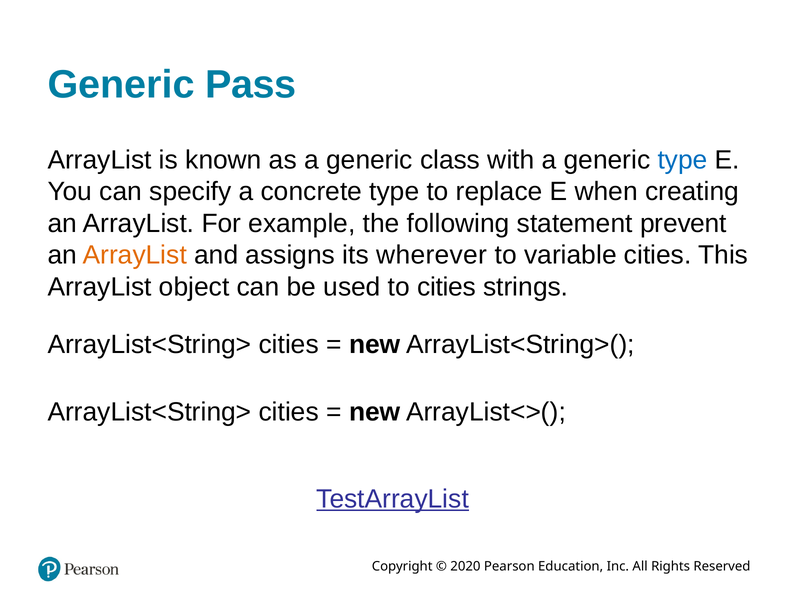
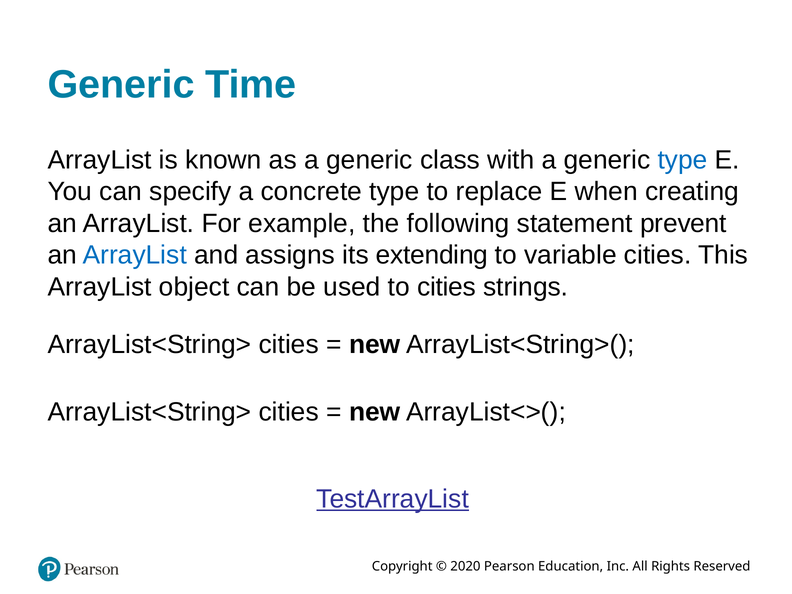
Pass: Pass -> Time
ArrayList at (135, 255) colour: orange -> blue
wherever: wherever -> extending
